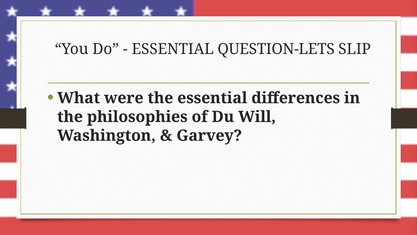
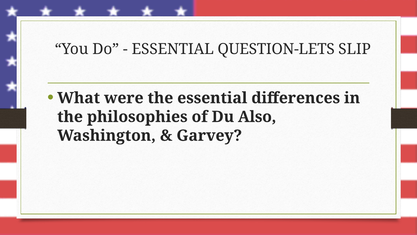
Will: Will -> Also
